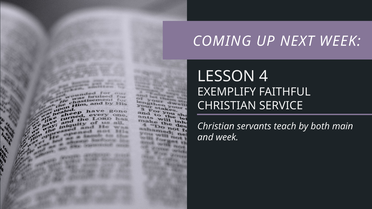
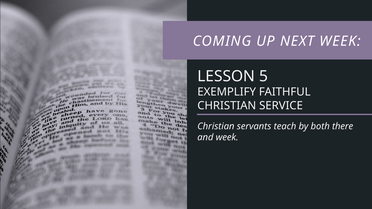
4: 4 -> 5
main: main -> there
